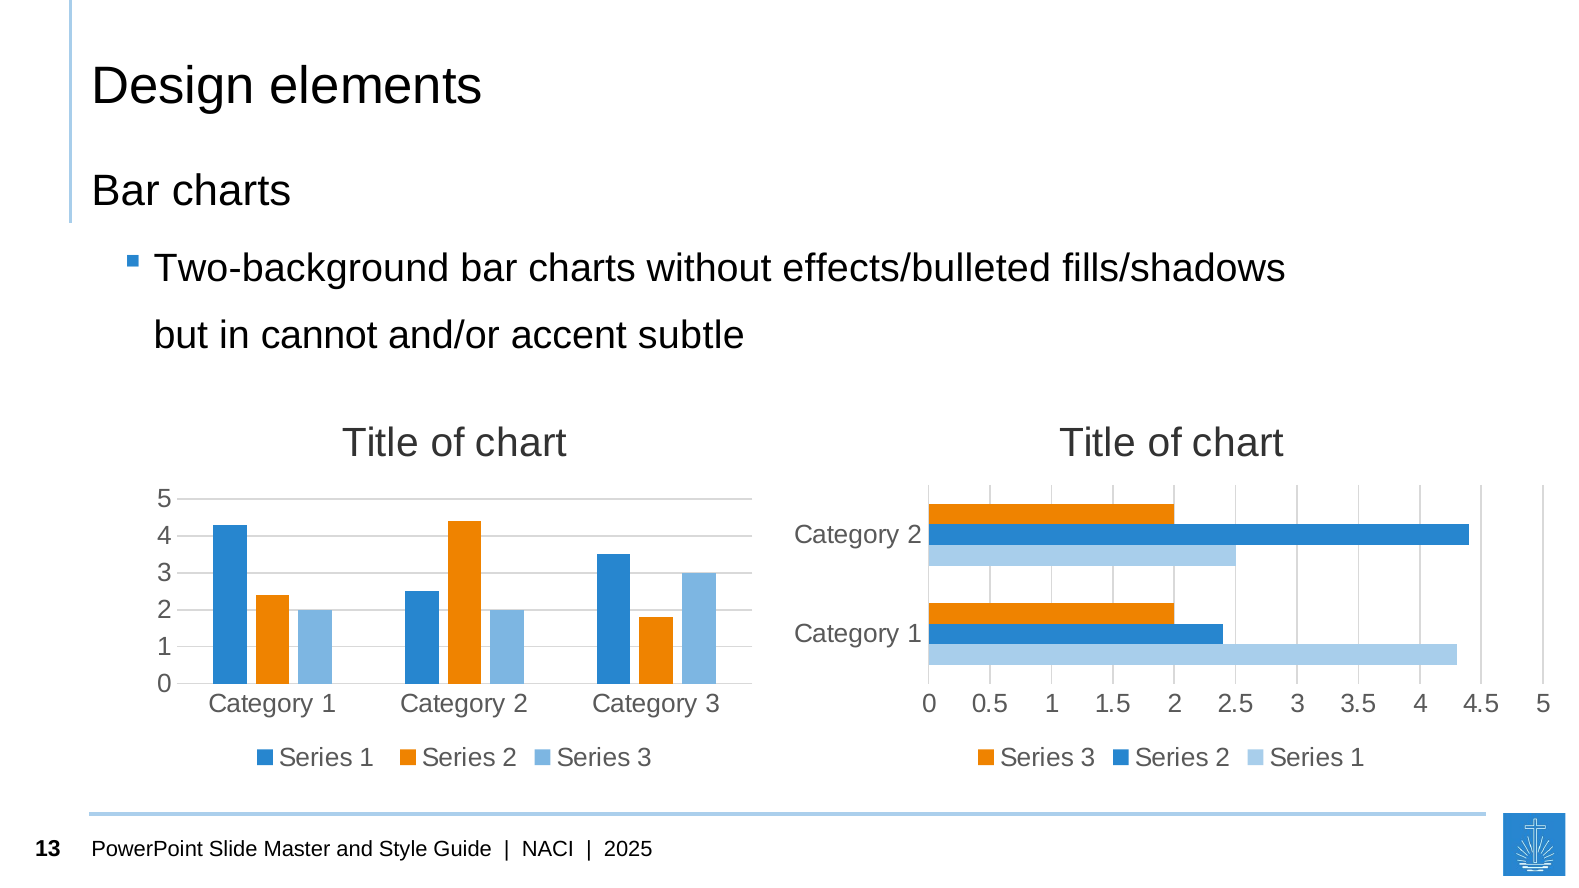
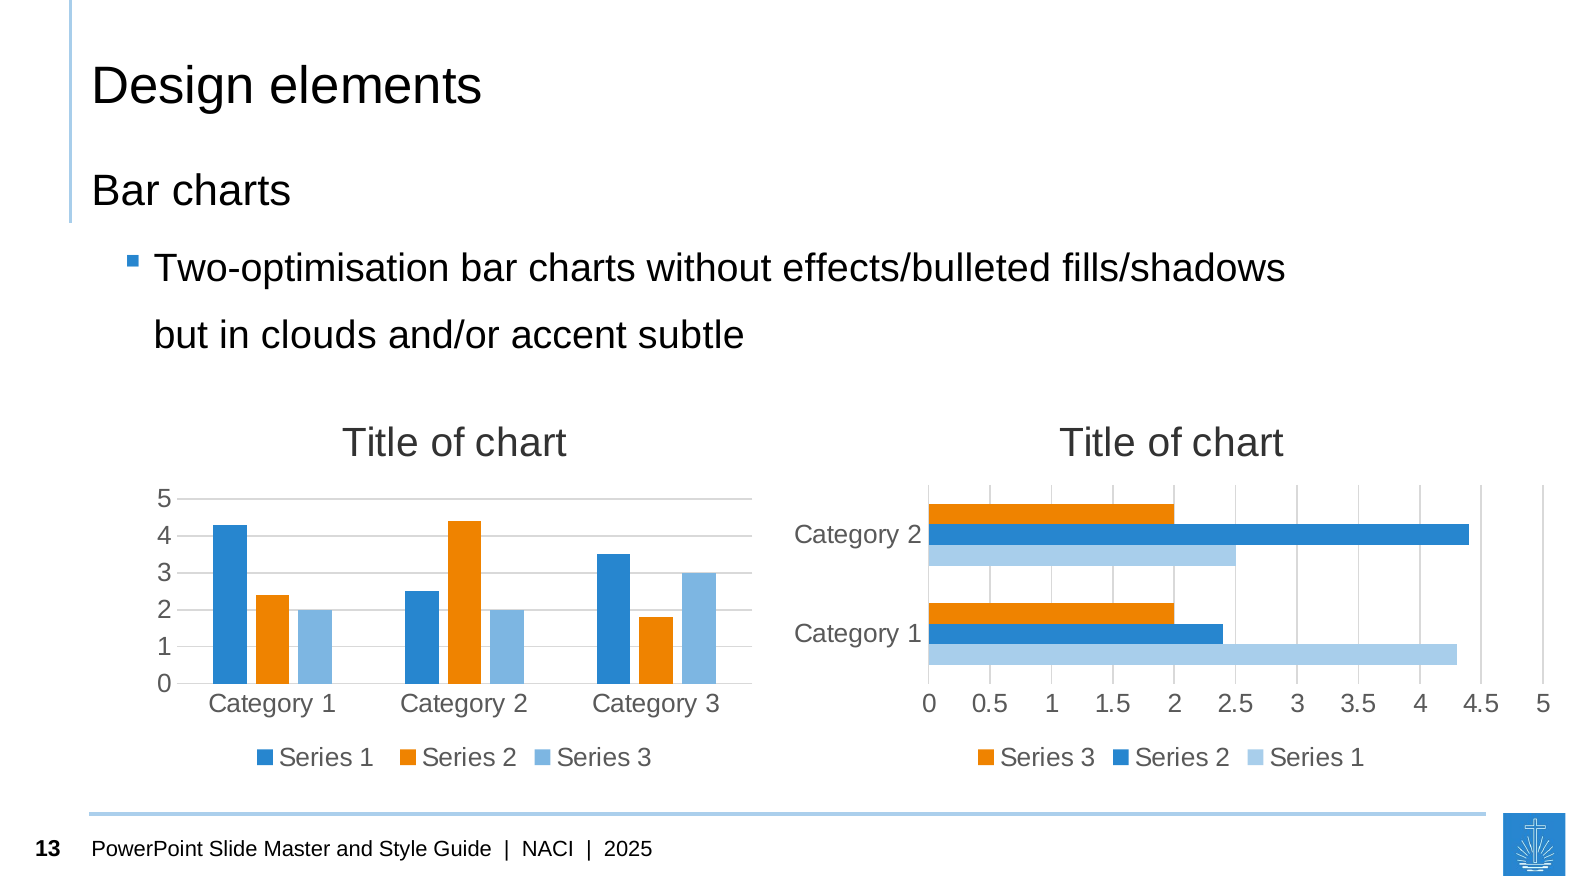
Two-background: Two-background -> Two-optimisation
cannot: cannot -> clouds
